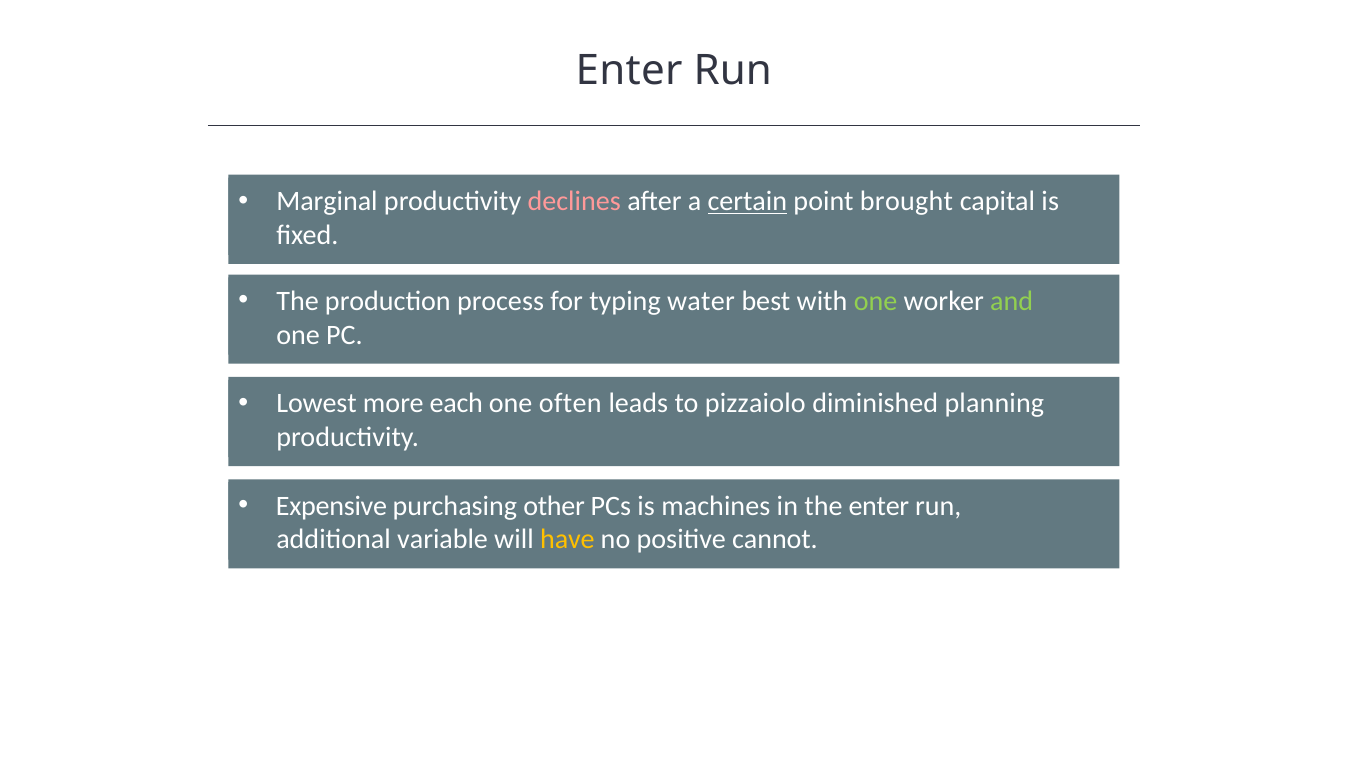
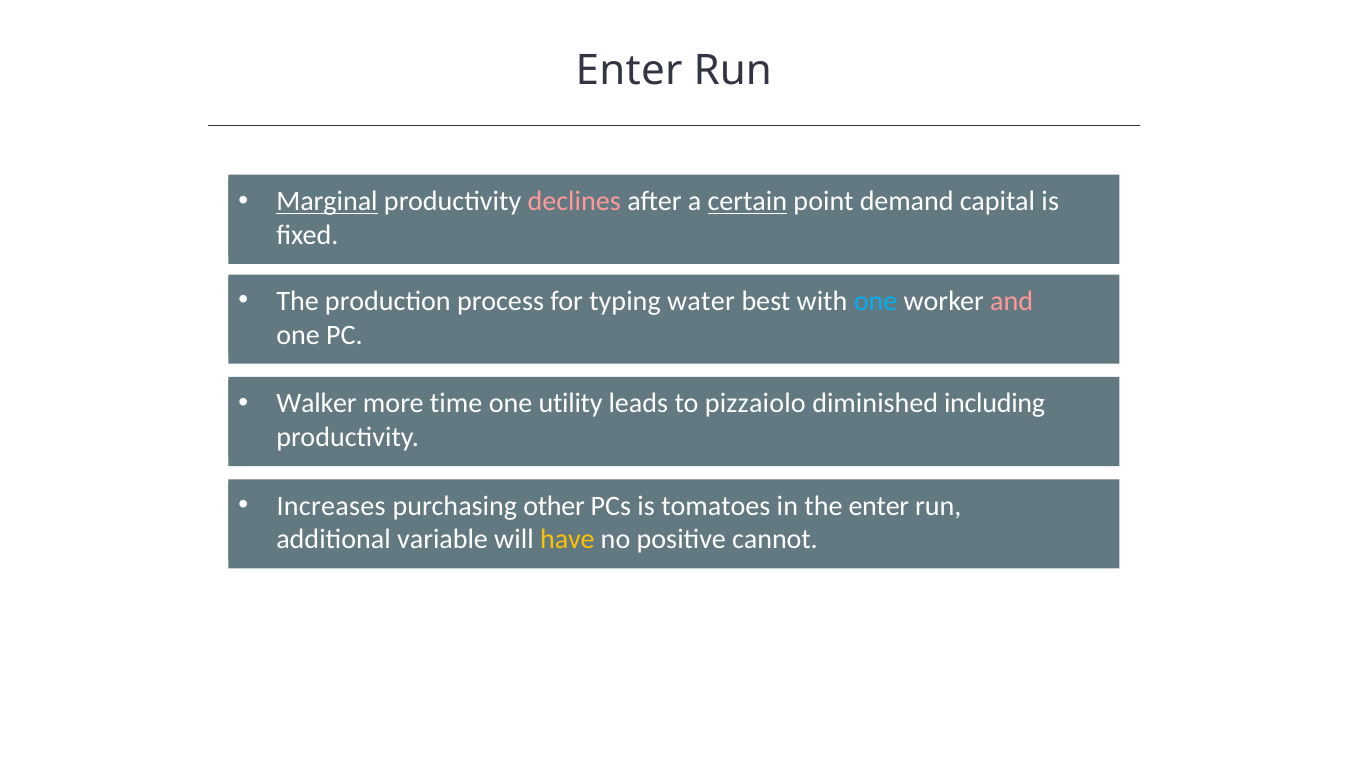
Marginal underline: none -> present
brought: brought -> demand
one at (876, 301) colour: light green -> light blue
and colour: light green -> pink
Lowest: Lowest -> Walker
each: each -> time
often: often -> utility
planning: planning -> including
Expensive: Expensive -> Increases
machines: machines -> tomatoes
